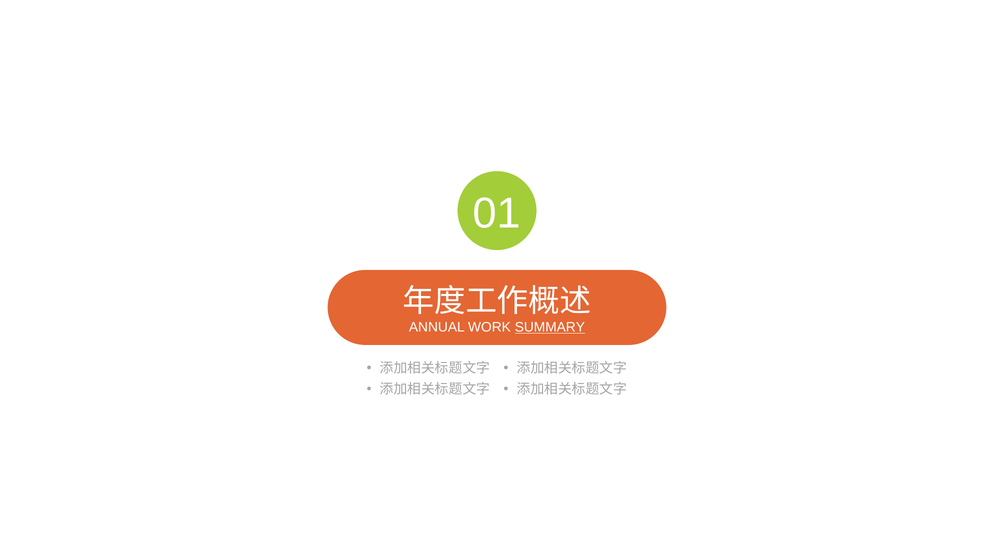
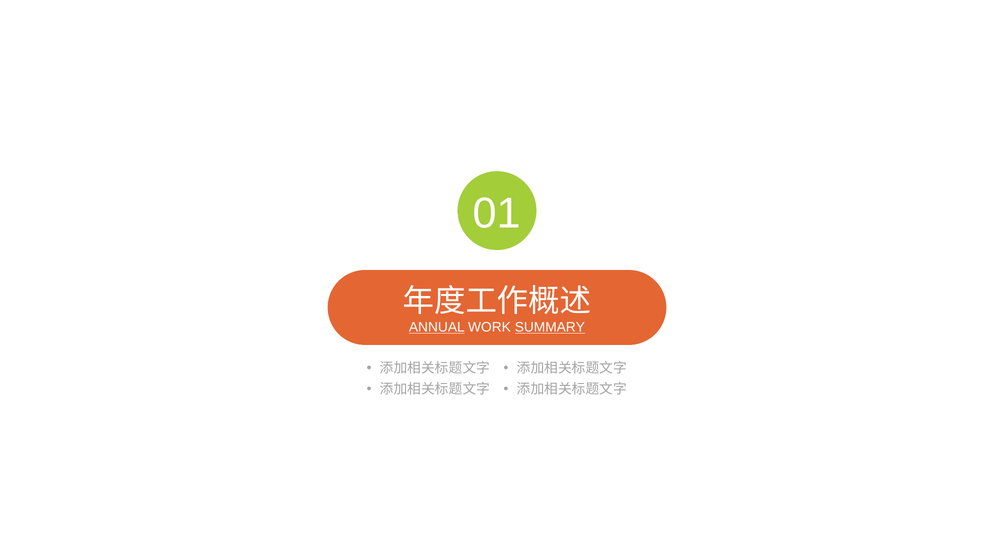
ANNUAL underline: none -> present
